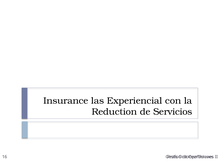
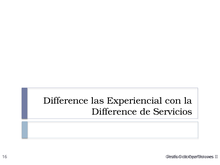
Insurance at (66, 101): Insurance -> Difference
Reduction at (114, 112): Reduction -> Difference
